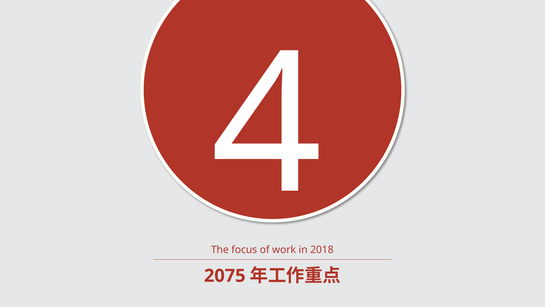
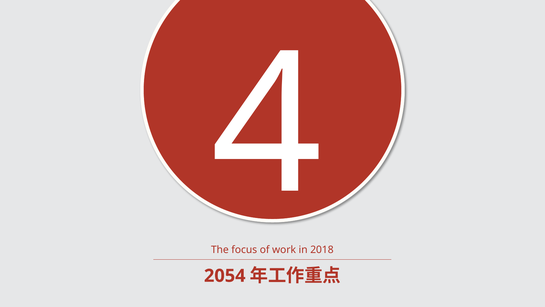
2075: 2075 -> 2054
